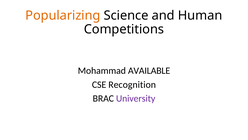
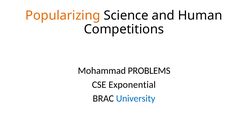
AVAILABLE: AVAILABLE -> PROBLEMS
Recognition: Recognition -> Exponential
University colour: purple -> blue
